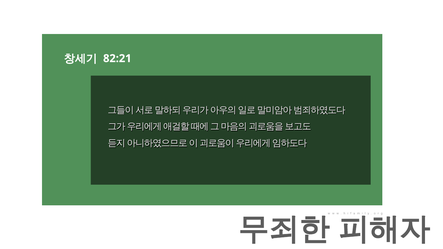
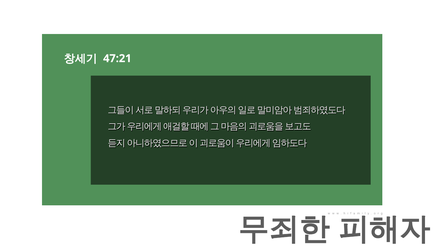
82:21: 82:21 -> 47:21
